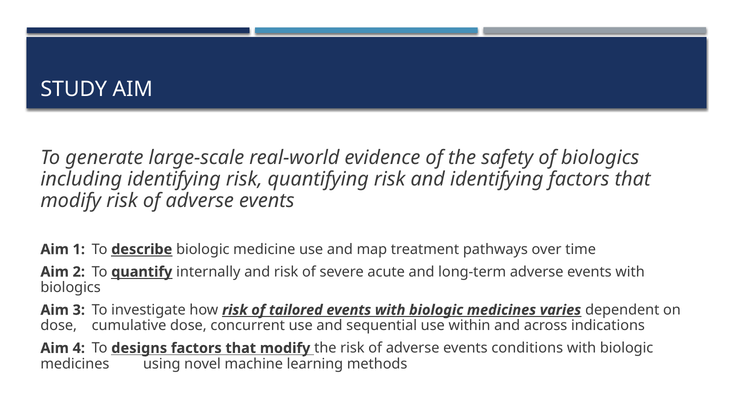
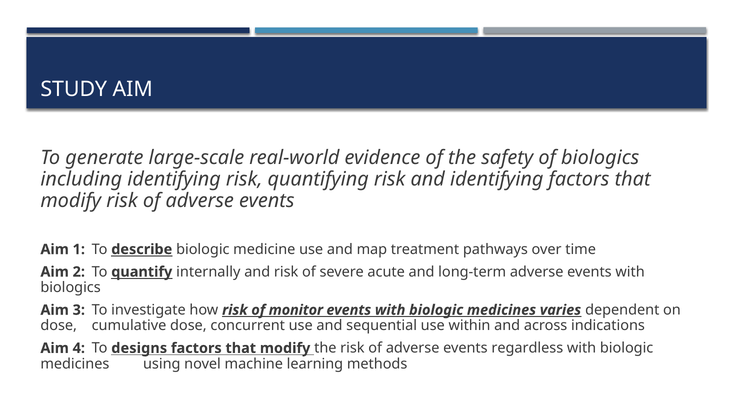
tailored: tailored -> monitor
conditions: conditions -> regardless
